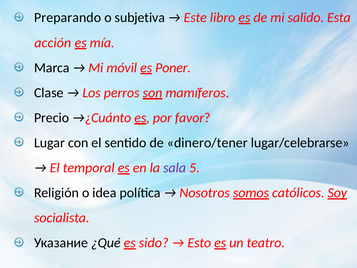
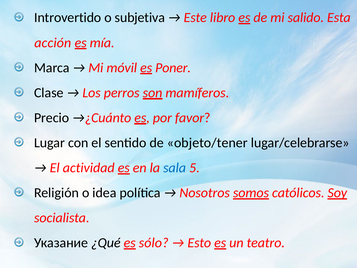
Preparando: Preparando -> Introvertido
dinero/tener: dinero/tener -> objeto/tener
temporal: temporal -> actividad
sala colour: purple -> blue
sido: sido -> sólo
